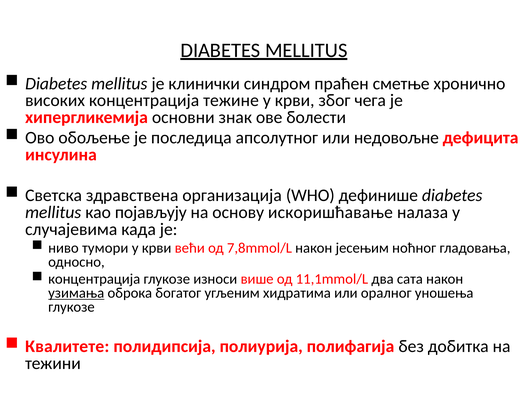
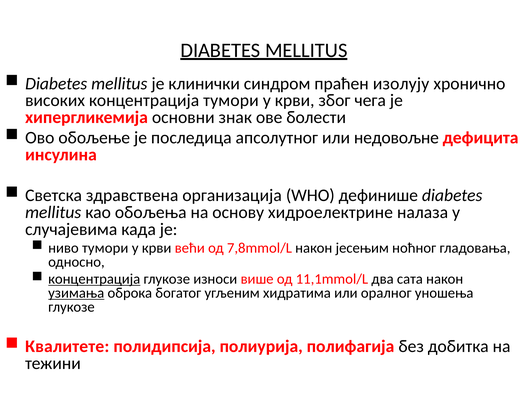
сметње: сметње -> изолују
концентрација тежине: тежине -> тумори
појављују: појављују -> обољења
искоришћавање: искоришћавање -> хидроелектрине
концентрација at (94, 279) underline: none -> present
